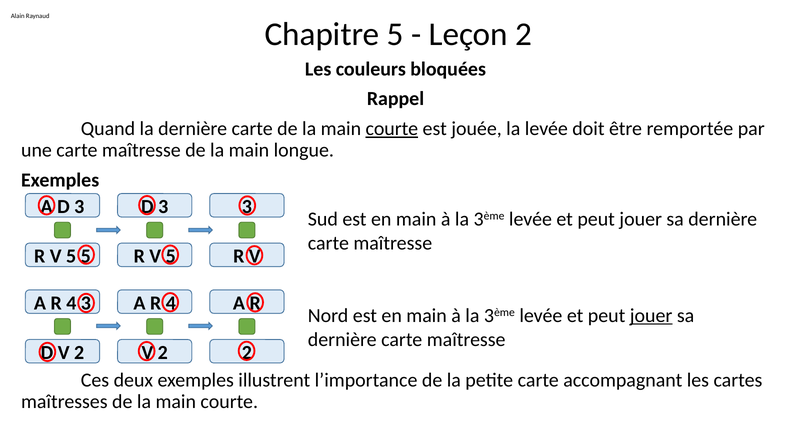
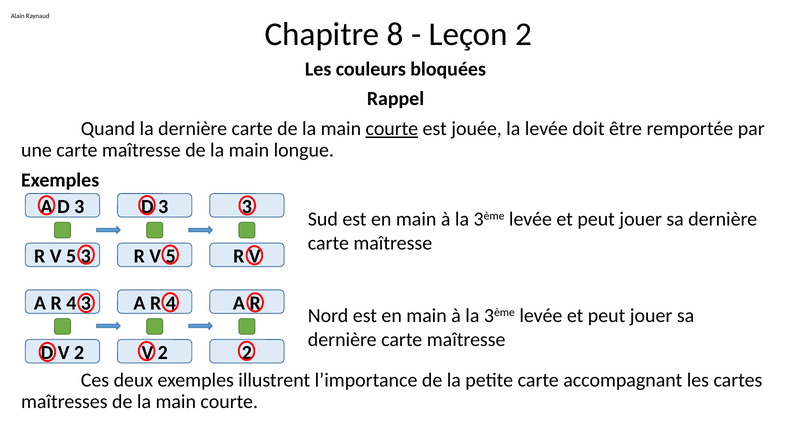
Chapitre 5: 5 -> 8
5 at (86, 256): 5 -> 3
jouer at (651, 316) underline: present -> none
